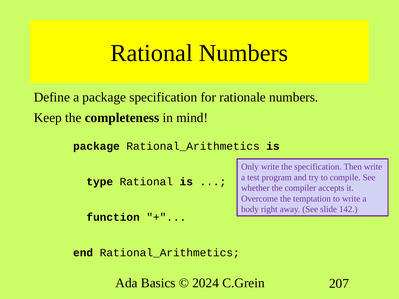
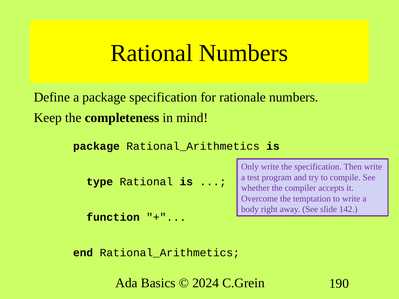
207: 207 -> 190
